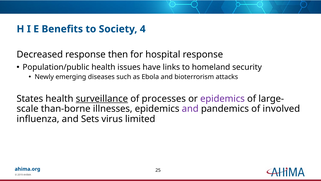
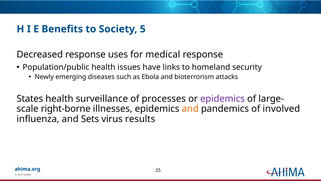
4: 4 -> 5
then: then -> uses
hospital: hospital -> medical
surveillance underline: present -> none
than-borne: than-borne -> right-borne
and at (190, 109) colour: purple -> orange
limited: limited -> results
